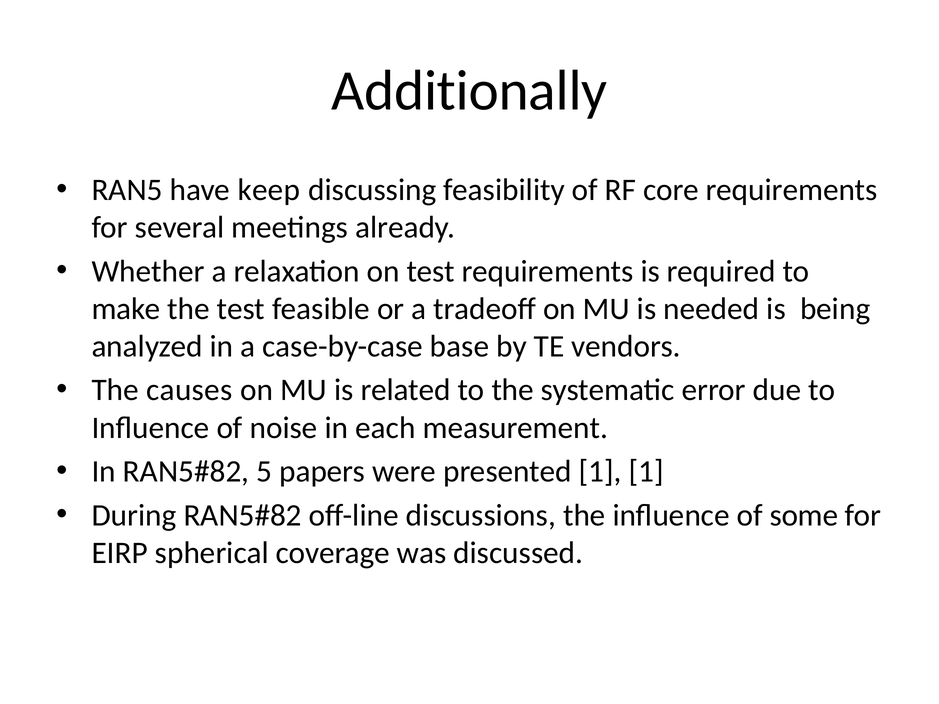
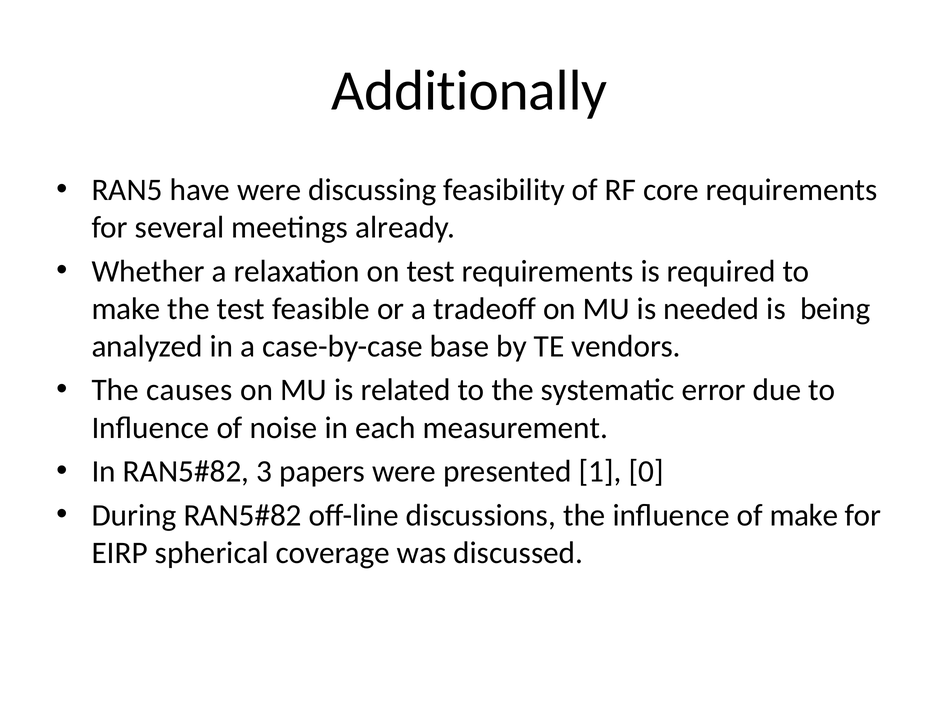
have keep: keep -> were
5: 5 -> 3
1 1: 1 -> 0
of some: some -> make
